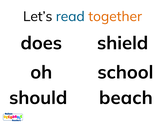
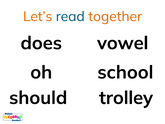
Let’s colour: black -> orange
shield: shield -> vowel
beach: beach -> trolley
